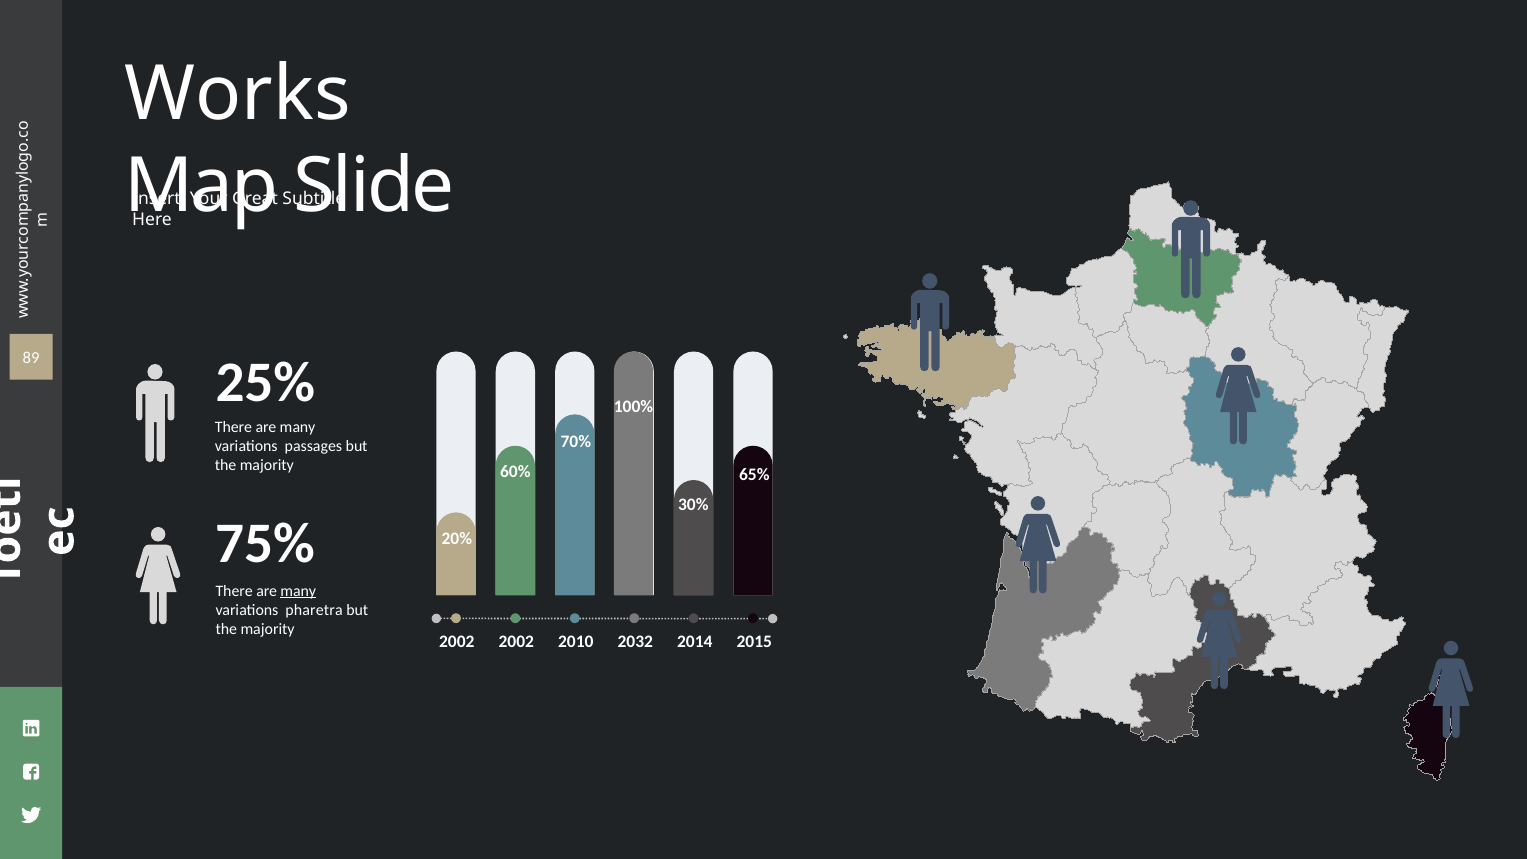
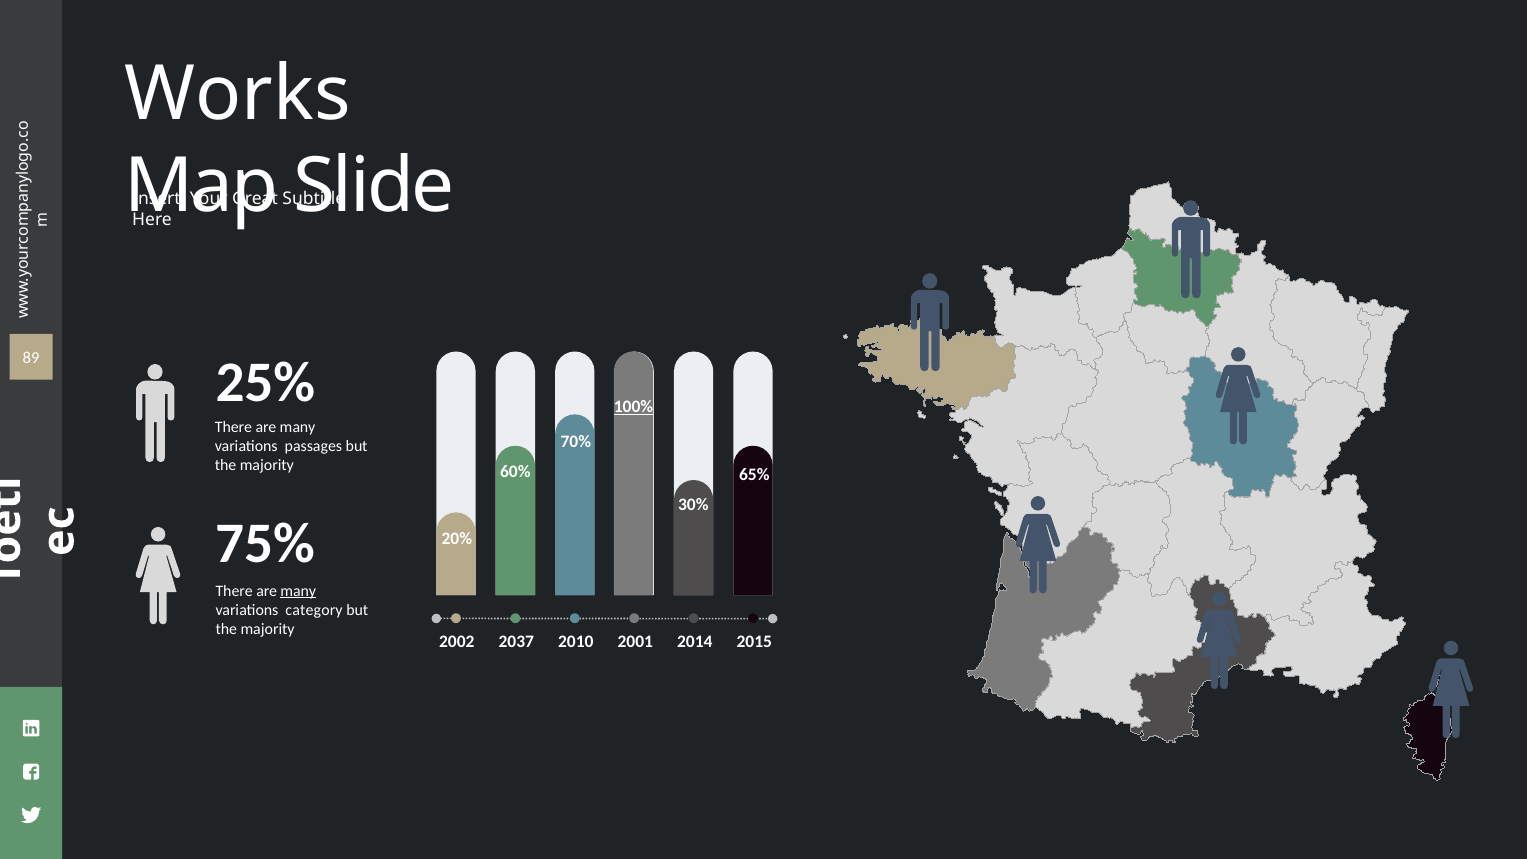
100% underline: none -> present
pharetra: pharetra -> category
2002 2002: 2002 -> 2037
2032: 2032 -> 2001
